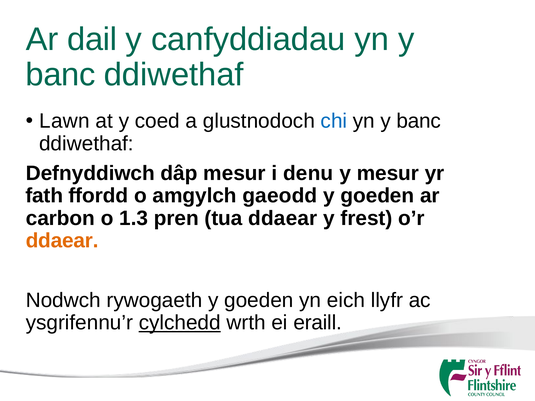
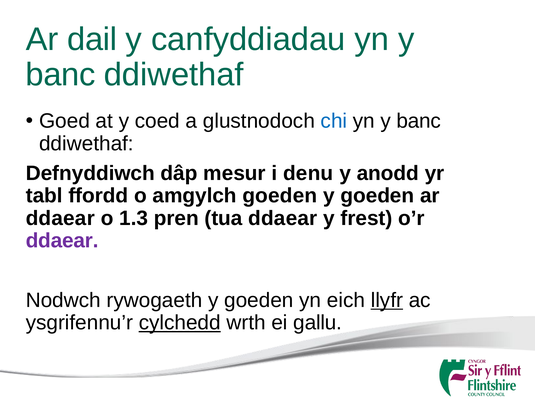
Lawn: Lawn -> Goed
y mesur: mesur -> anodd
fath: fath -> tabl
amgylch gaeodd: gaeodd -> goeden
carbon at (60, 218): carbon -> ddaear
ddaear at (62, 241) colour: orange -> purple
llyfr underline: none -> present
eraill: eraill -> gallu
